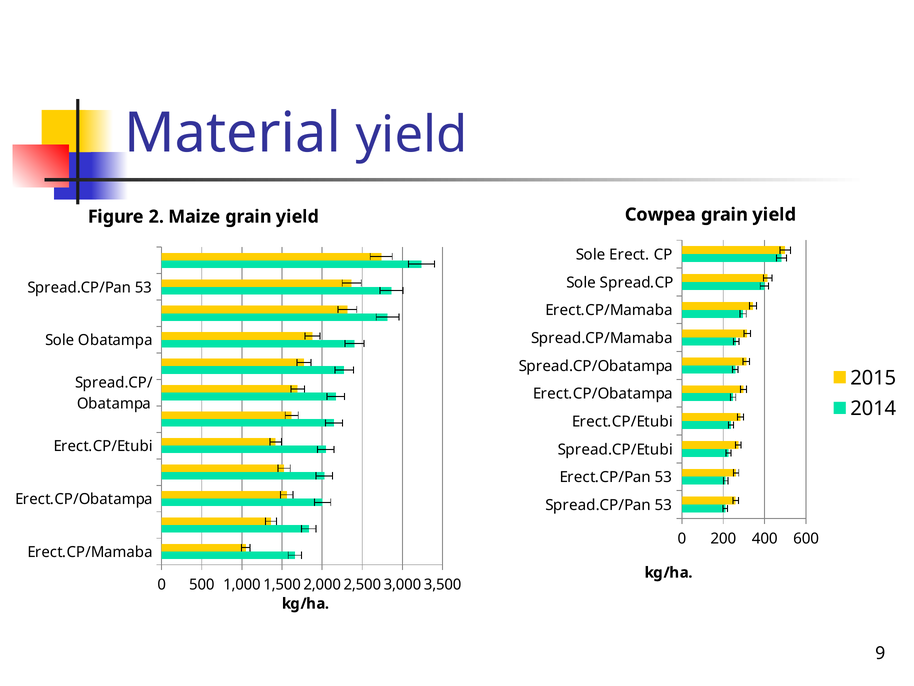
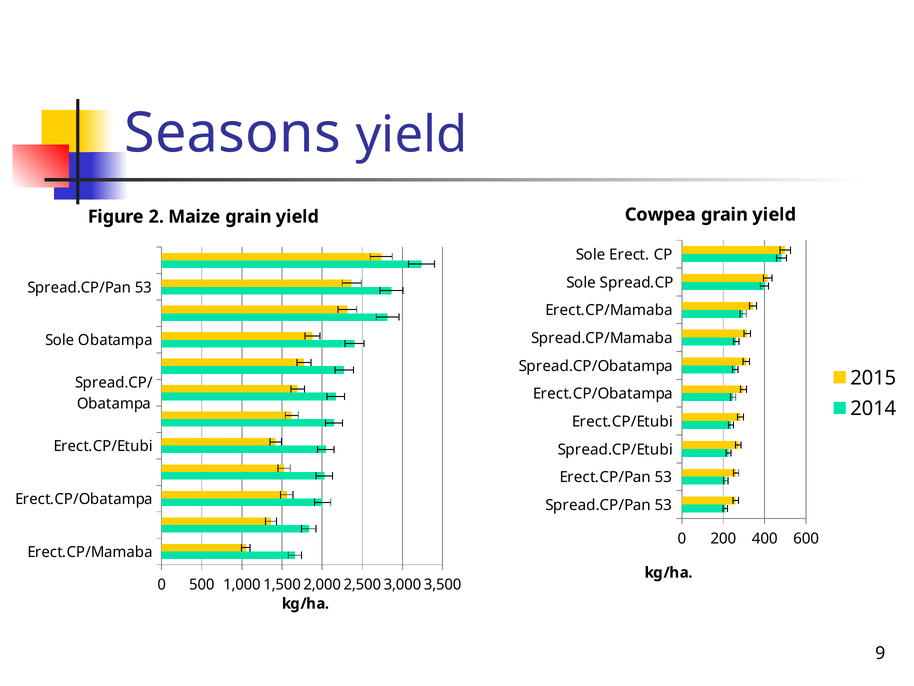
Material: Material -> Seasons
